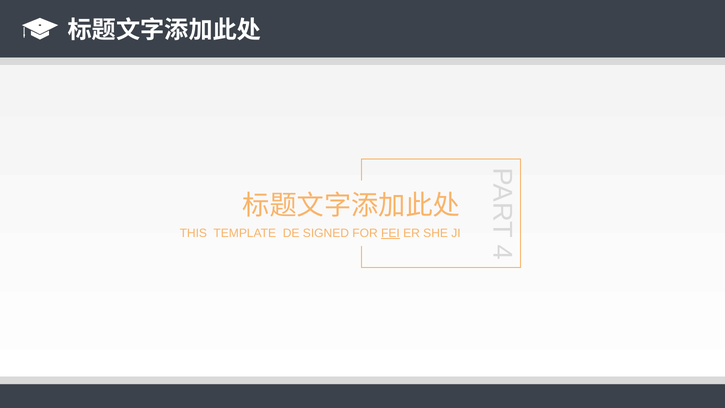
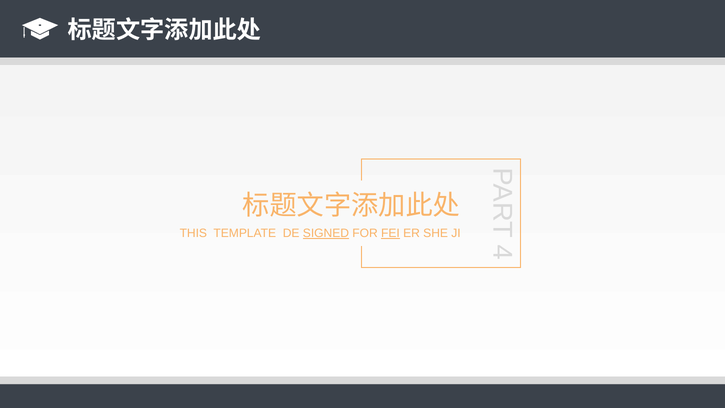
SIGNED underline: none -> present
